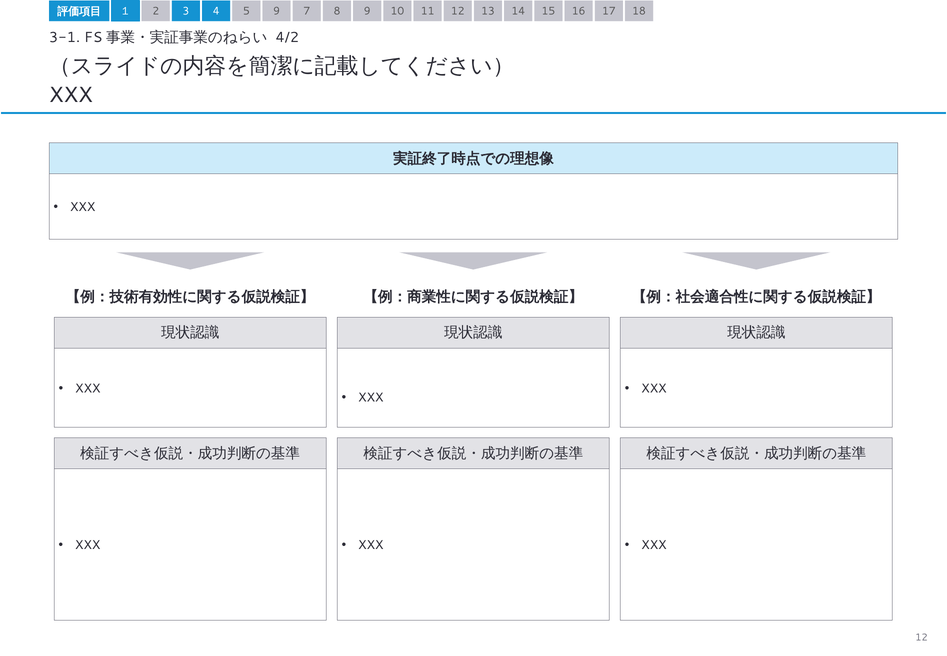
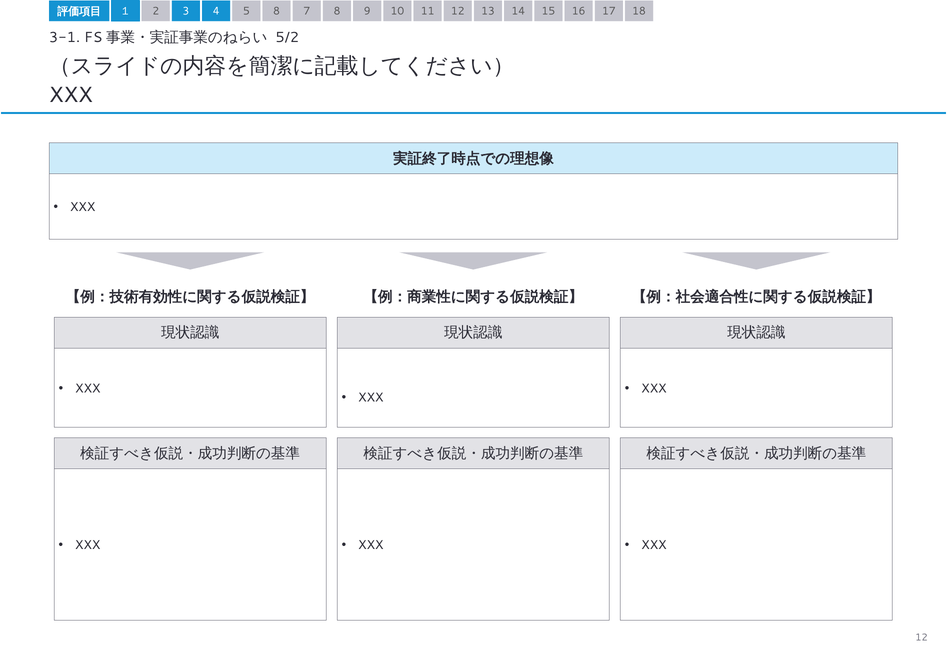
5 9: 9 -> 8
4/2: 4/2 -> 5/2
